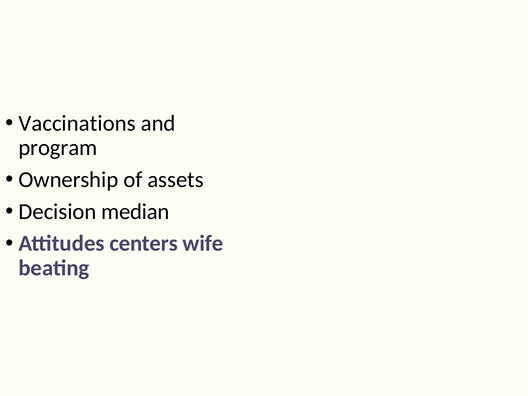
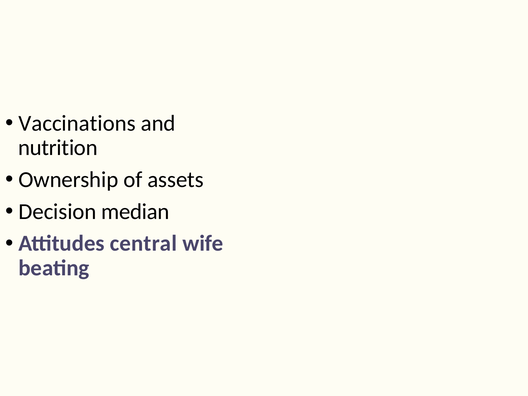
program: program -> nutrition
centers: centers -> central
